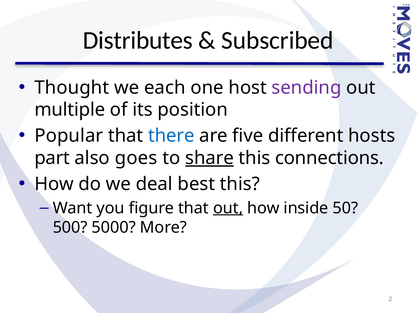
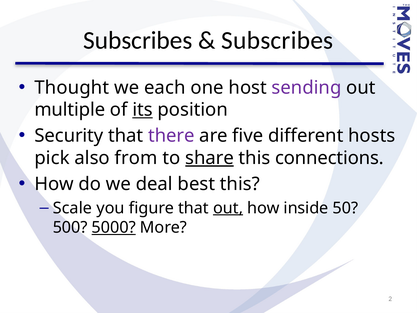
Distributes at (138, 40): Distributes -> Subscribes
Subscribed at (277, 40): Subscribed -> Subscribes
its underline: none -> present
Popular: Popular -> Security
there colour: blue -> purple
part: part -> pick
goes: goes -> from
Want: Want -> Scale
5000 underline: none -> present
